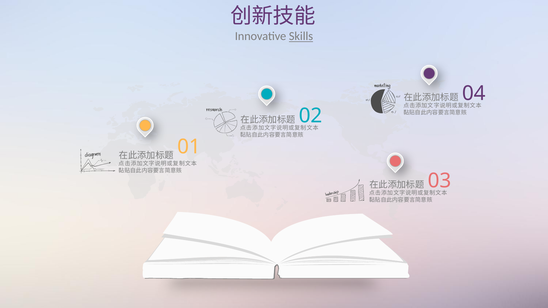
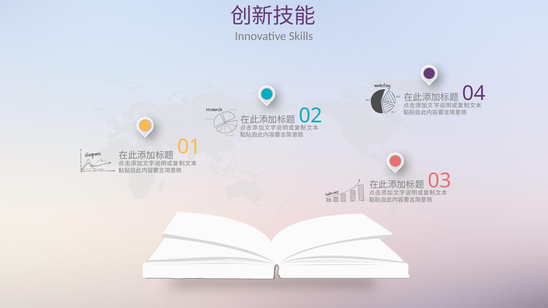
Skills underline: present -> none
